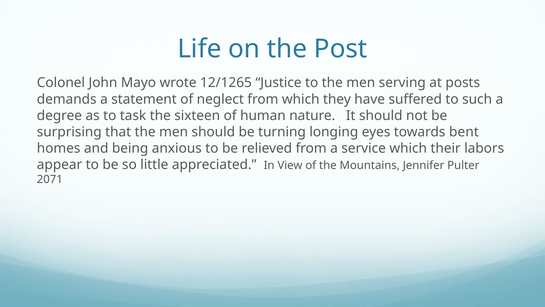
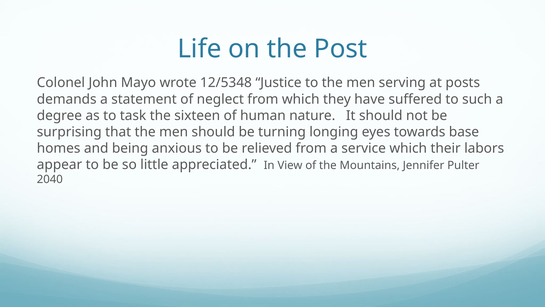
12/1265: 12/1265 -> 12/5348
bent: bent -> base
2071: 2071 -> 2040
